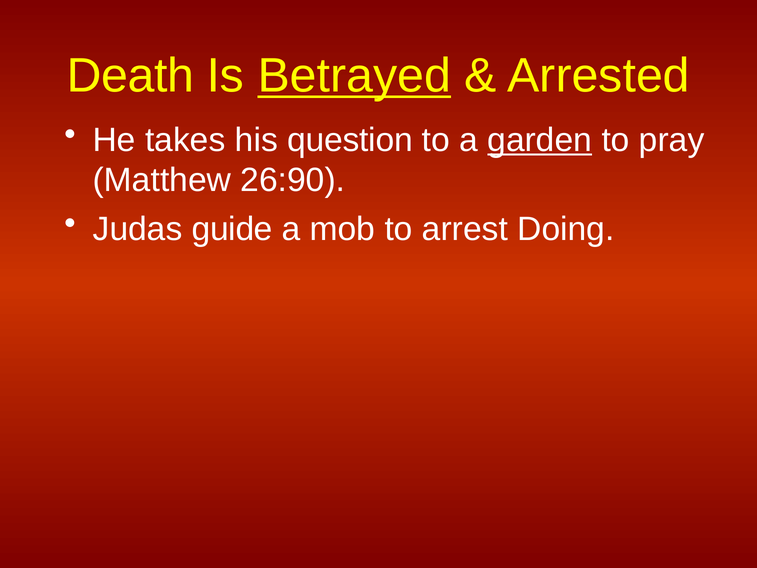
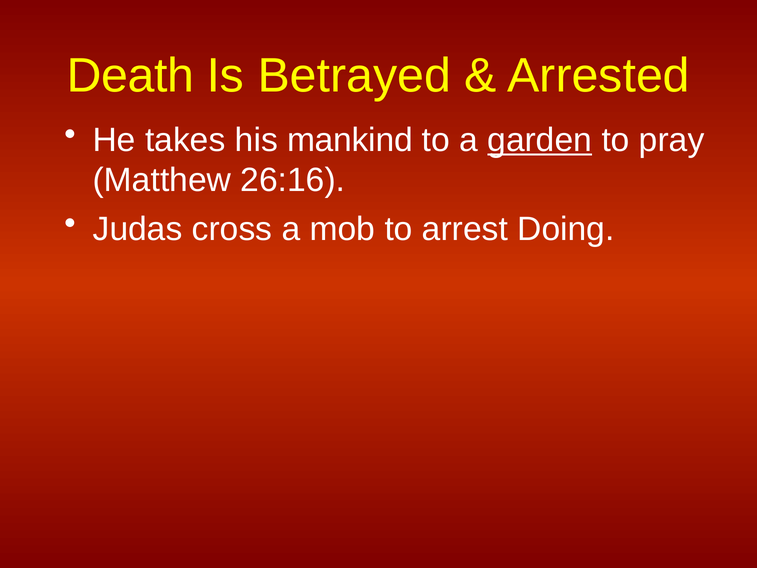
Betrayed underline: present -> none
question: question -> mankind
26:90: 26:90 -> 26:16
guide: guide -> cross
